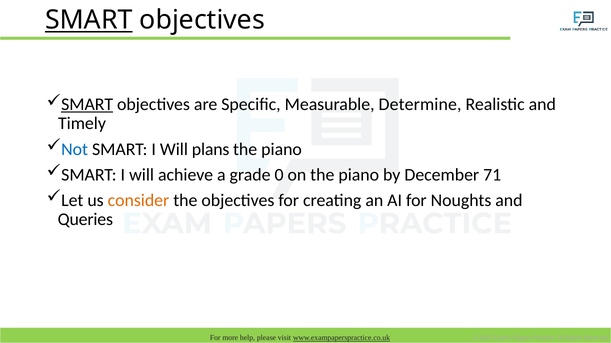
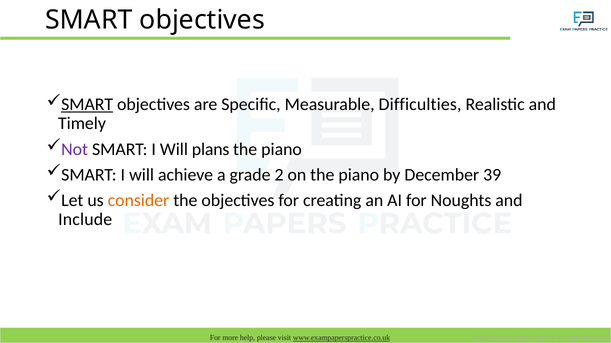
SMART at (89, 20) underline: present -> none
Determine: Determine -> Difficulties
Not colour: blue -> purple
0: 0 -> 2
71: 71 -> 39
Queries: Queries -> Include
